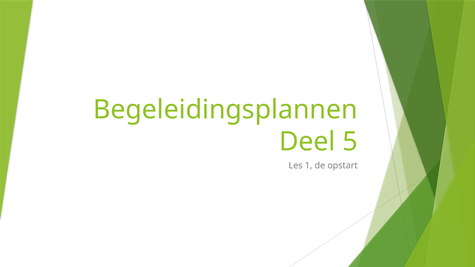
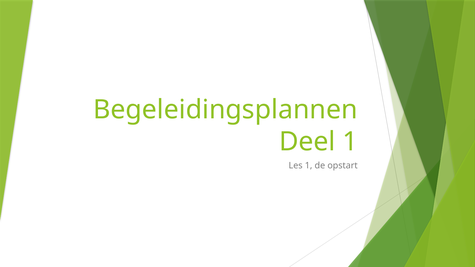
Deel 5: 5 -> 1
